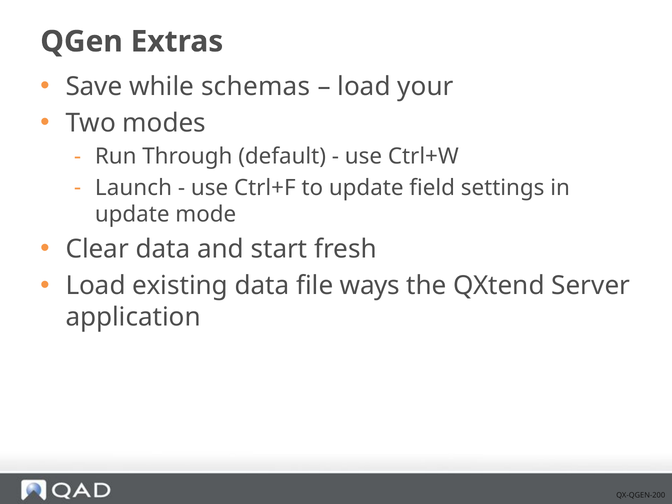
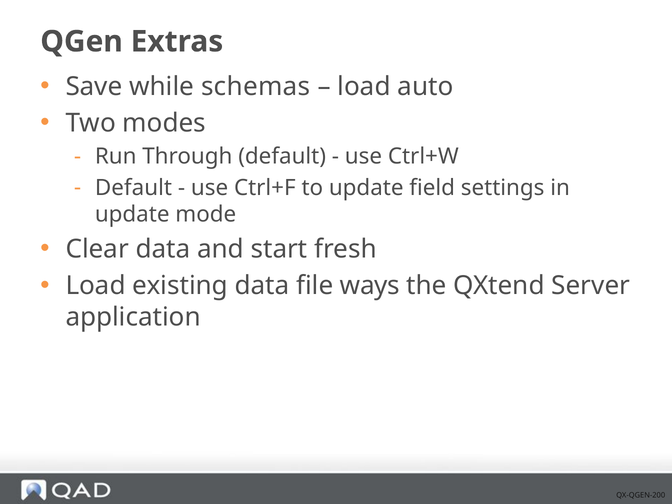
your: your -> auto
Launch at (133, 188): Launch -> Default
